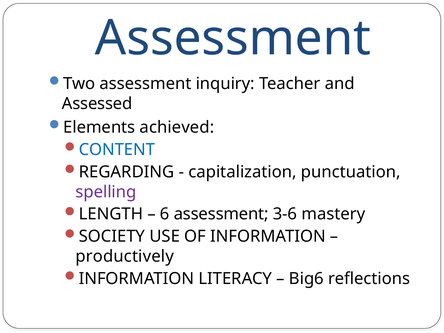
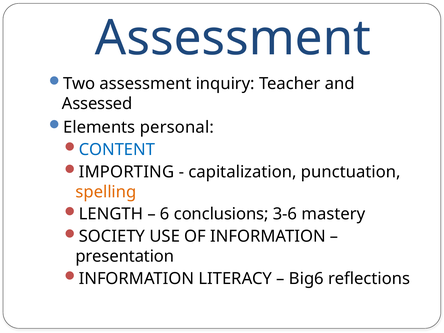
achieved: achieved -> personal
REGARDING: REGARDING -> IMPORTING
spelling colour: purple -> orange
6 assessment: assessment -> conclusions
productively: productively -> presentation
